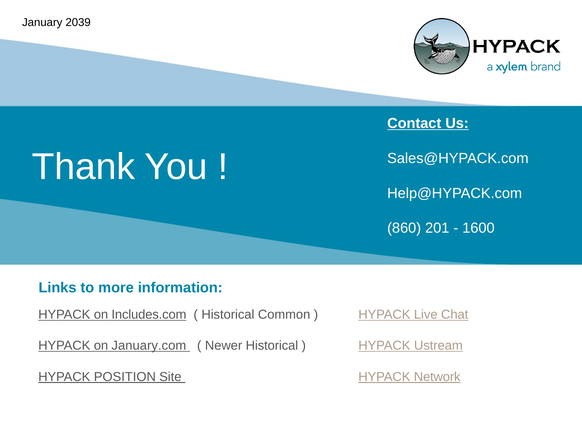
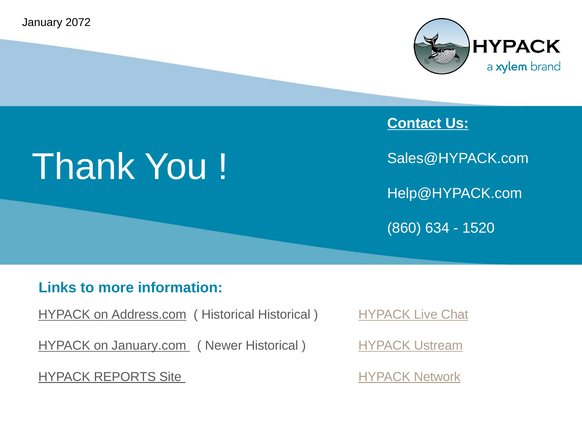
2039: 2039 -> 2072
201: 201 -> 634
1600: 1600 -> 1520
Includes.com: Includes.com -> Address.com
Historical Common: Common -> Historical
POSITION: POSITION -> REPORTS
